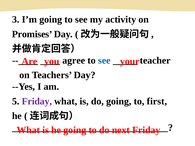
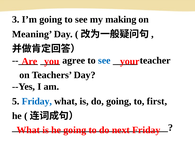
activity: activity -> making
Promises: Promises -> Meaning
Friday at (37, 101) colour: purple -> blue
